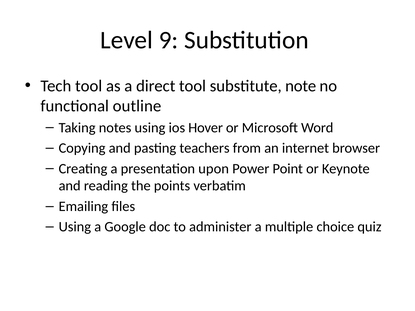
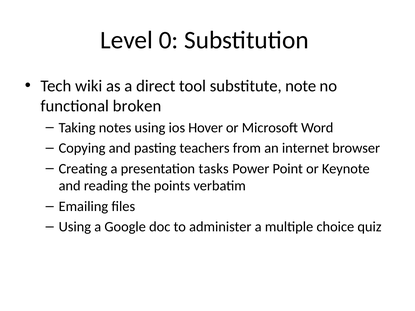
9: 9 -> 0
Tech tool: tool -> wiki
outline: outline -> broken
upon: upon -> tasks
